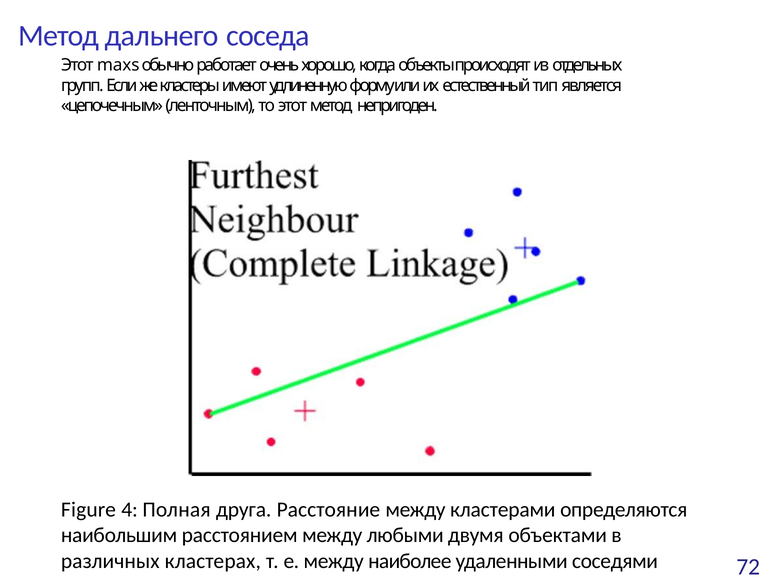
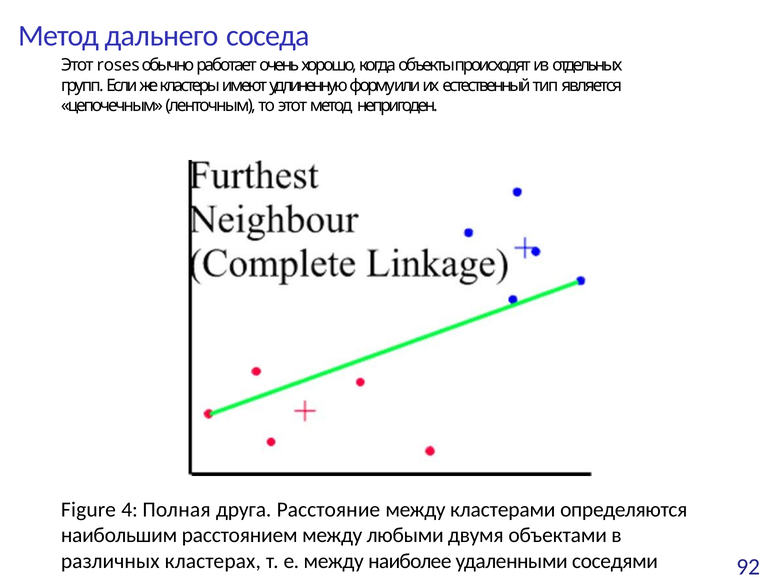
maxs: maxs -> roses
72: 72 -> 92
